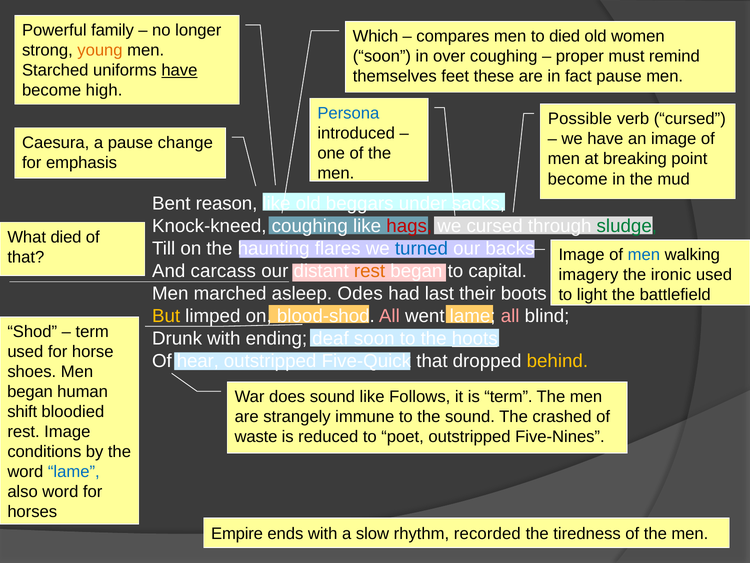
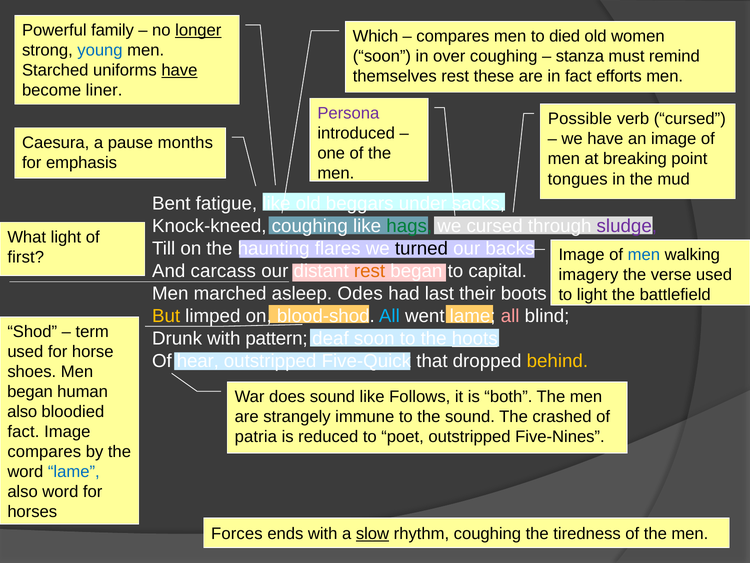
longer underline: none -> present
young colour: orange -> blue
proper: proper -> stanza
themselves feet: feet -> rest
fact pause: pause -> efforts
high: high -> liner
Persona colour: blue -> purple
change: change -> months
become at (578, 179): become -> tongues
reason: reason -> fatigue
hags colour: red -> green
sludge colour: green -> purple
What died: died -> light
turned colour: blue -> black
that at (26, 257): that -> first
ironic: ironic -> verse
All at (389, 316) colour: pink -> light blue
ending: ending -> pattern
is term: term -> both
shift at (22, 411): shift -> also
rest at (24, 431): rest -> fact
waste: waste -> patria
conditions at (44, 451): conditions -> compares
Empire: Empire -> Forces
slow underline: none -> present
rhythm recorded: recorded -> coughing
